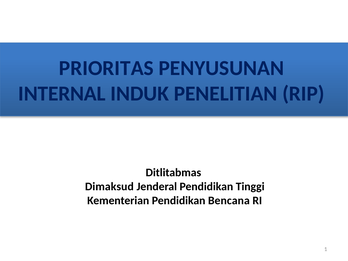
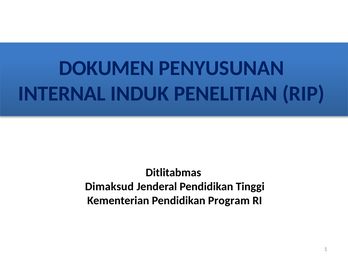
PRIORITAS: PRIORITAS -> DOKUMEN
Bencana: Bencana -> Program
